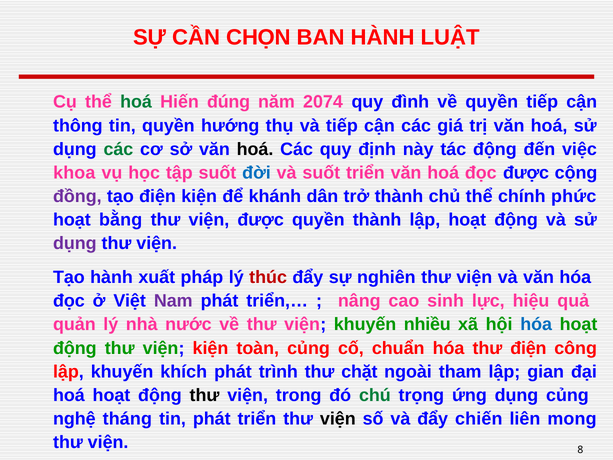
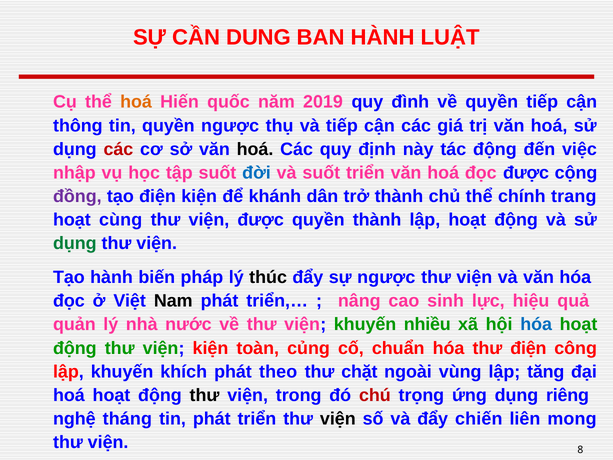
CHỌN: CHỌN -> DUNG
hoá at (136, 102) colour: green -> orange
đúng: đúng -> quốc
2074: 2074 -> 2019
quyền hướng: hướng -> ngược
các at (118, 149) colour: green -> red
khoa: khoa -> nhập
phức: phức -> trang
bằng: bằng -> cùng
dụng at (75, 243) colour: purple -> green
xuất: xuất -> biến
thúc colour: red -> black
sự nghiên: nghiên -> ngược
Nam colour: purple -> black
trình: trình -> theo
tham: tham -> vùng
gian: gian -> tăng
chú colour: green -> red
dụng củng: củng -> riêng
